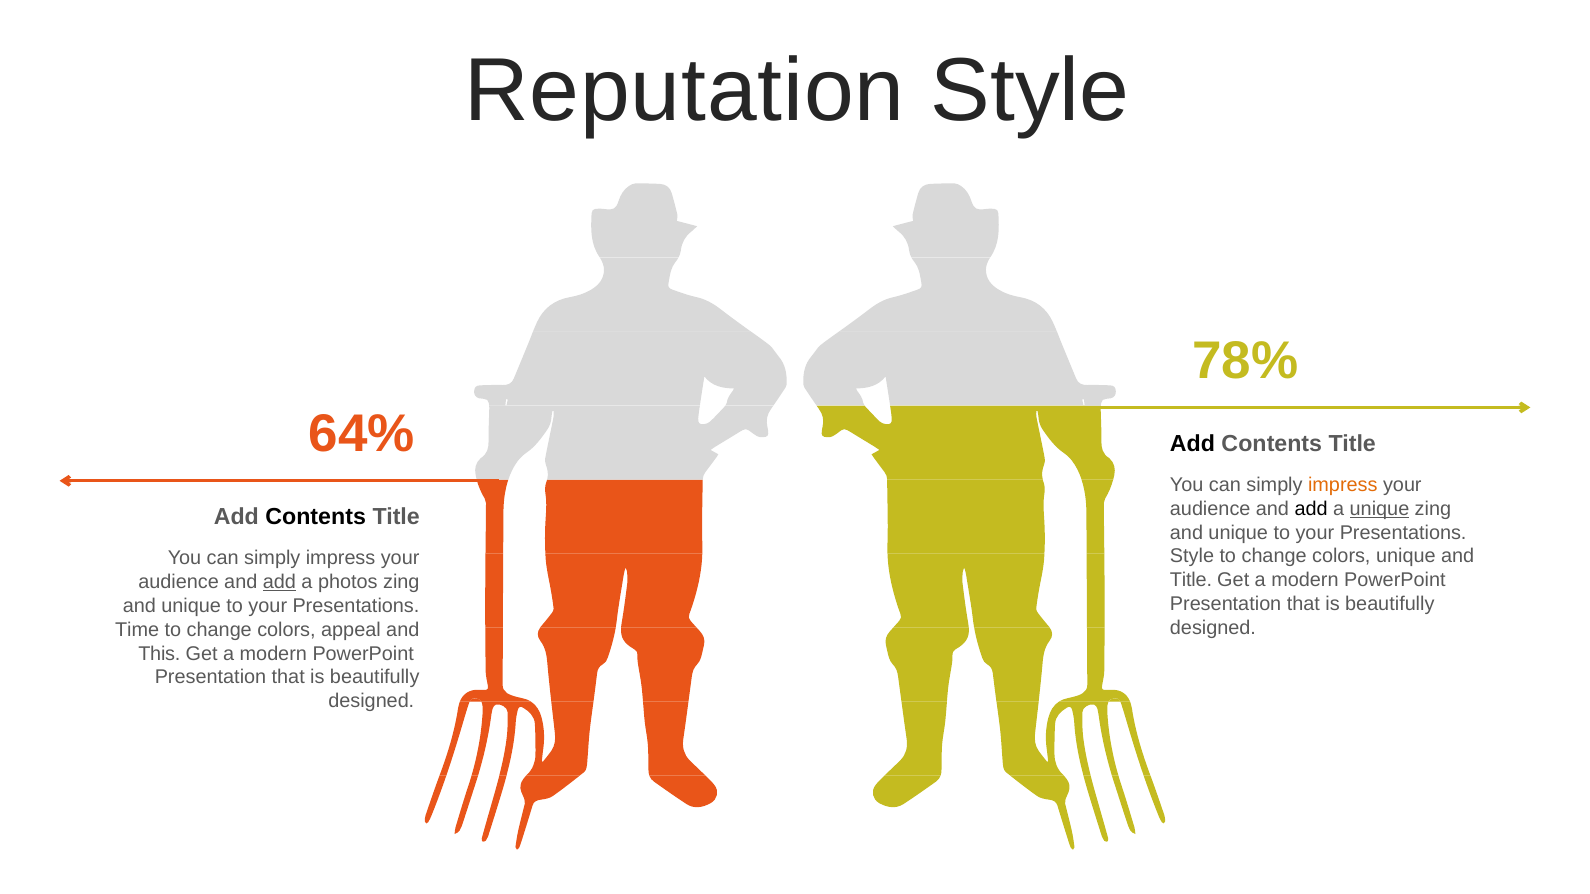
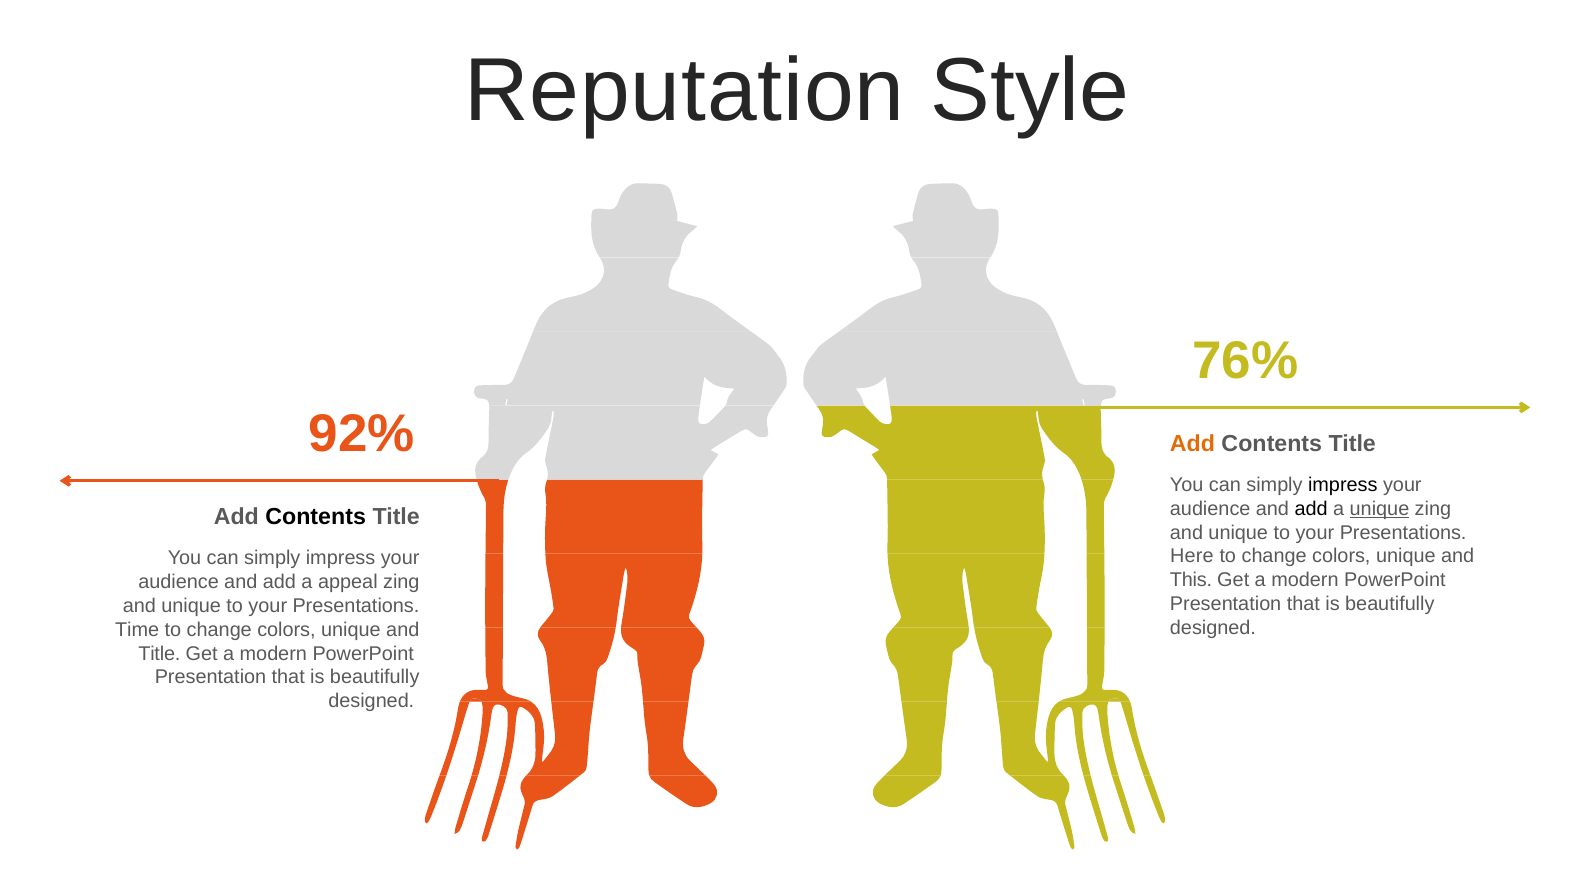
78%: 78% -> 76%
64%: 64% -> 92%
Add at (1192, 444) colour: black -> orange
impress at (1343, 485) colour: orange -> black
Style at (1192, 557): Style -> Here
Title at (1191, 580): Title -> This
add at (279, 582) underline: present -> none
photos: photos -> appeal
appeal at (351, 630): appeal -> unique
This at (159, 654): This -> Title
